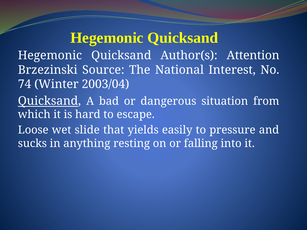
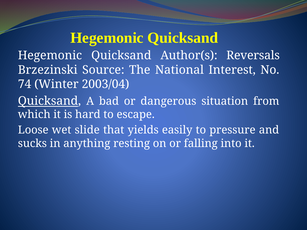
Attention: Attention -> Reversals
